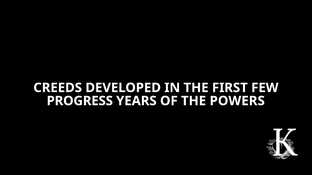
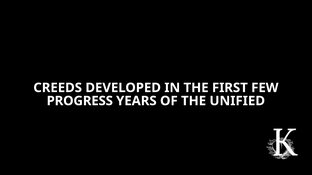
POWERS: POWERS -> UNIFIED
